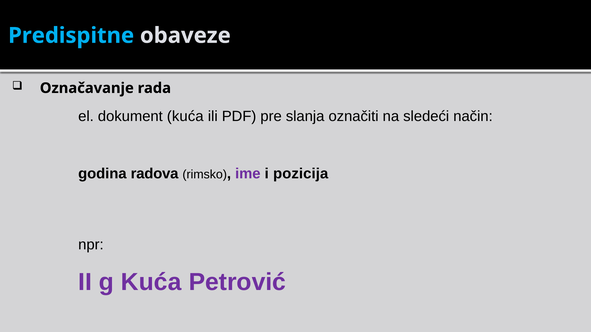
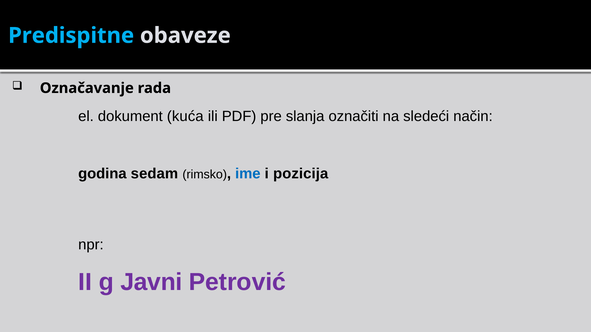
radova: radova -> sedam
ime colour: purple -> blue
g Kuća: Kuća -> Javni
